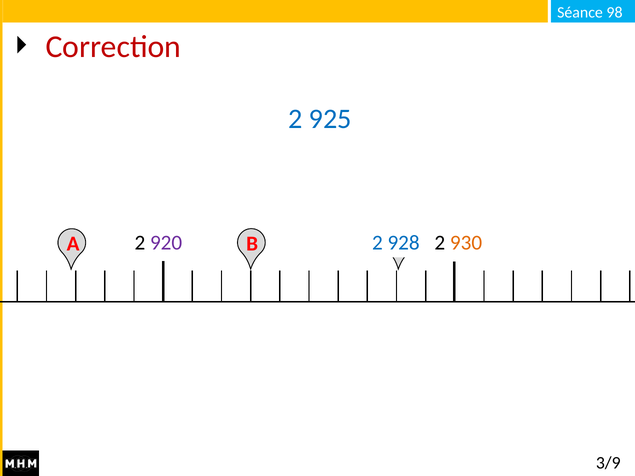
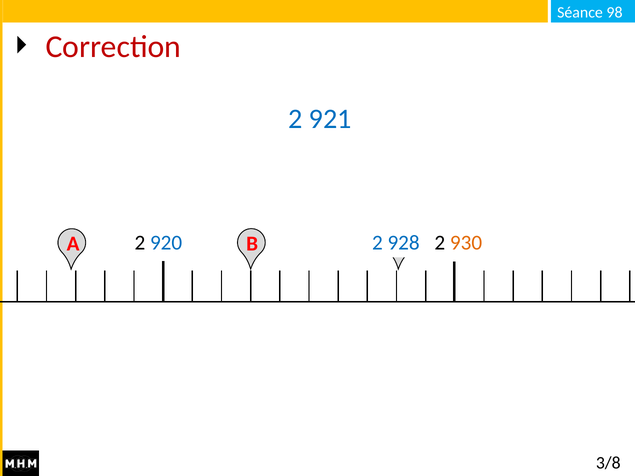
925: 925 -> 921
920 colour: purple -> blue
3/9: 3/9 -> 3/8
